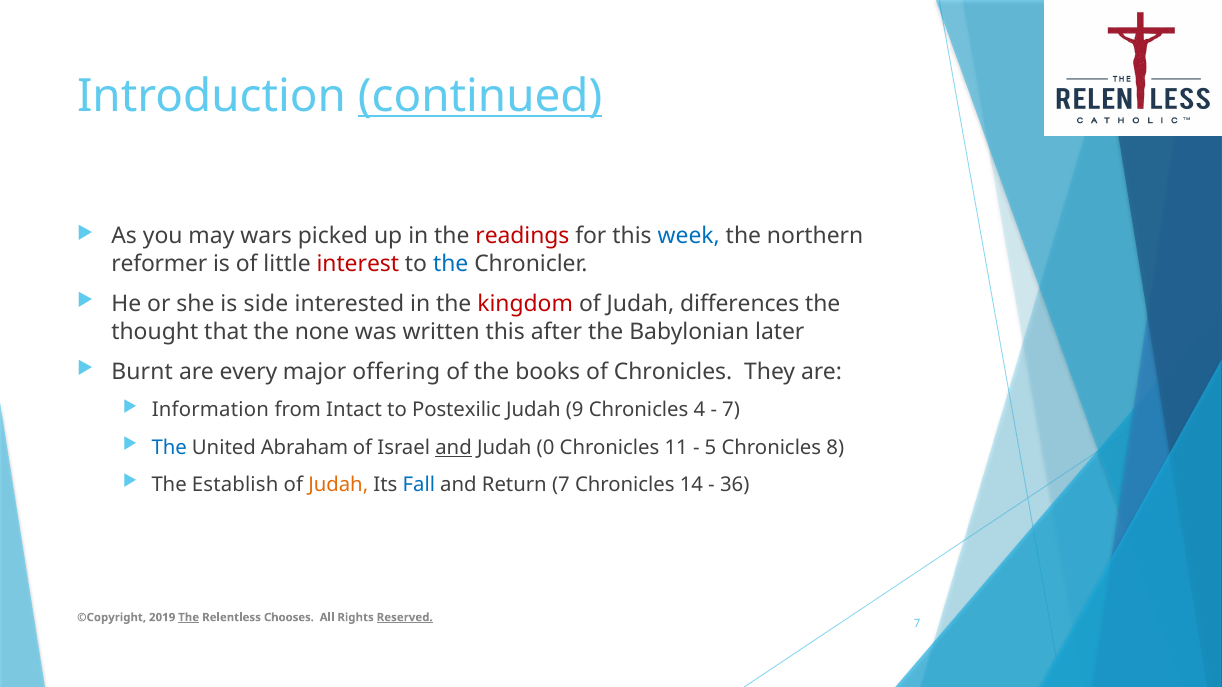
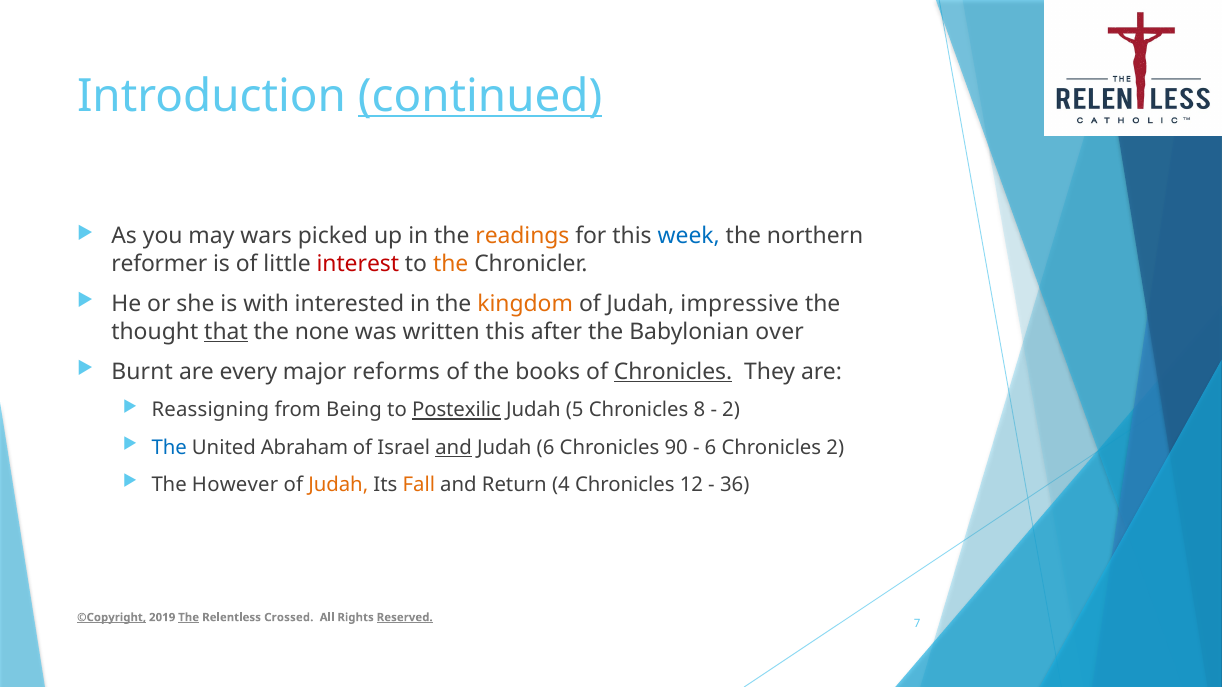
readings colour: red -> orange
the at (451, 264) colour: blue -> orange
side: side -> with
kingdom colour: red -> orange
differences: differences -> impressive
that underline: none -> present
later: later -> over
offering: offering -> reforms
Chronicles at (673, 372) underline: none -> present
Information: Information -> Reassigning
Intact: Intact -> Being
Postexilic underline: none -> present
9: 9 -> 5
4: 4 -> 8
7 at (731, 410): 7 -> 2
Judah 0: 0 -> 6
11: 11 -> 90
5 at (711, 448): 5 -> 6
Chronicles 8: 8 -> 2
Establish: Establish -> However
Fall colour: blue -> orange
Return 7: 7 -> 4
14: 14 -> 12
©Copyright underline: none -> present
Chooses: Chooses -> Crossed
